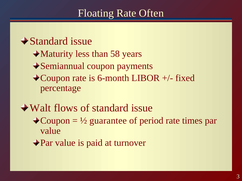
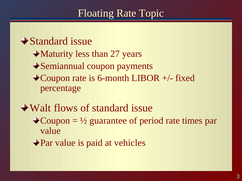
Often: Often -> Topic
58: 58 -> 27
turnover: turnover -> vehicles
